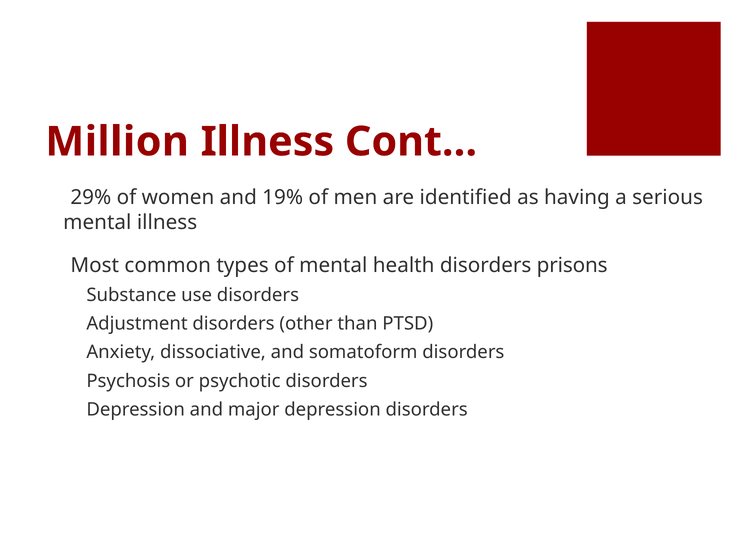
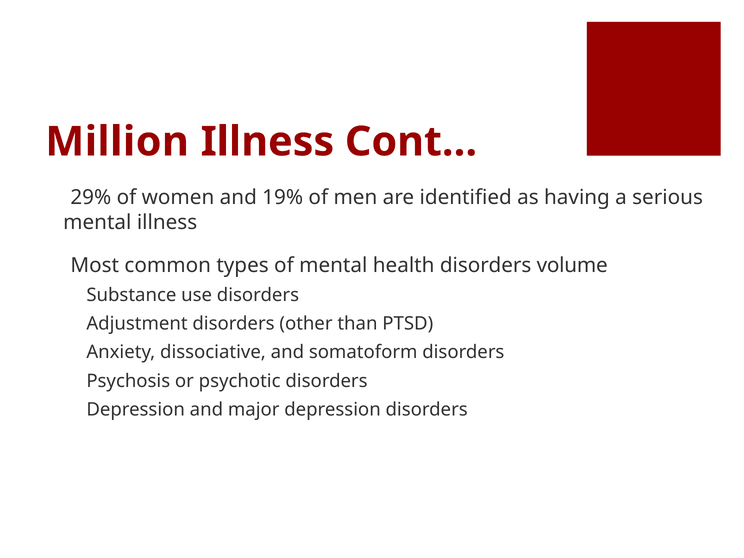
prisons: prisons -> volume
